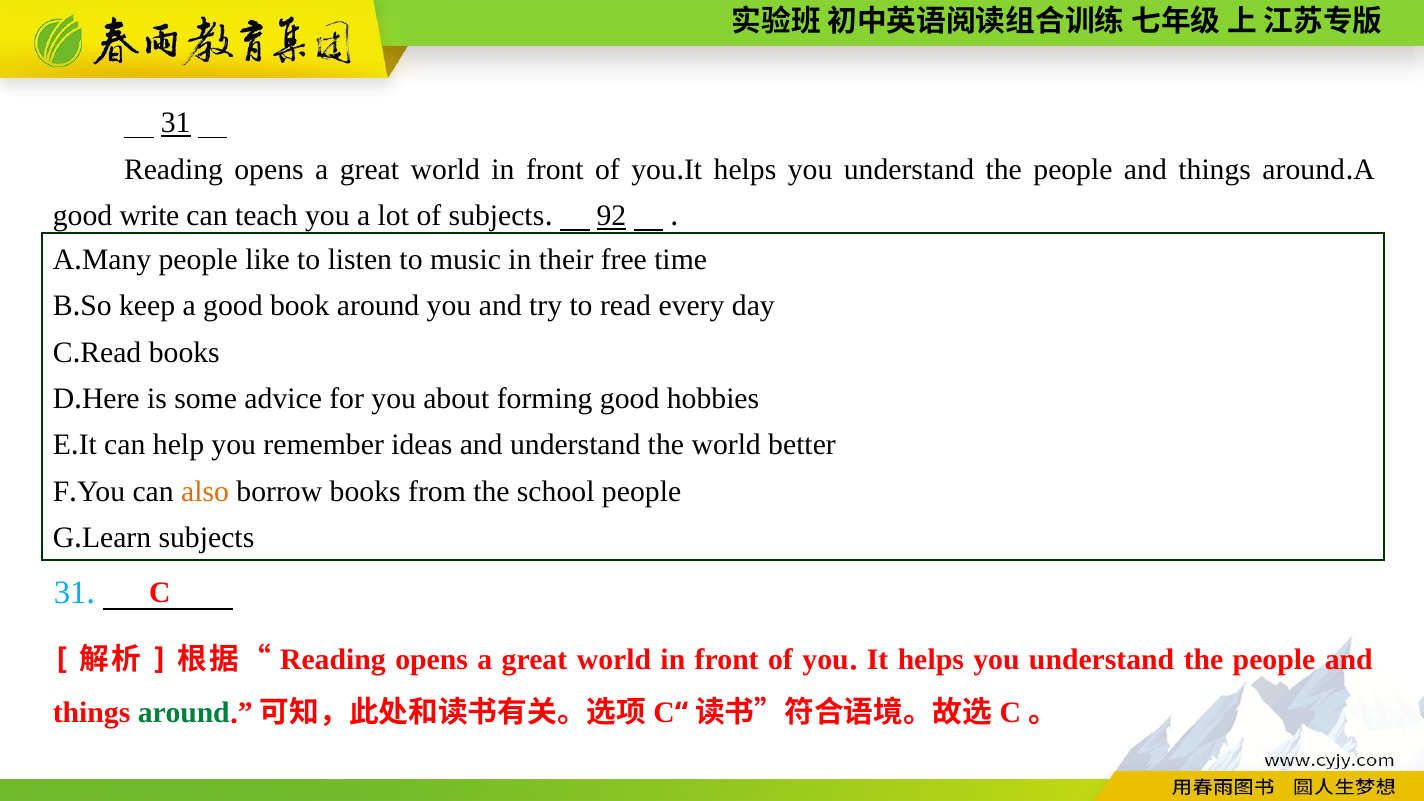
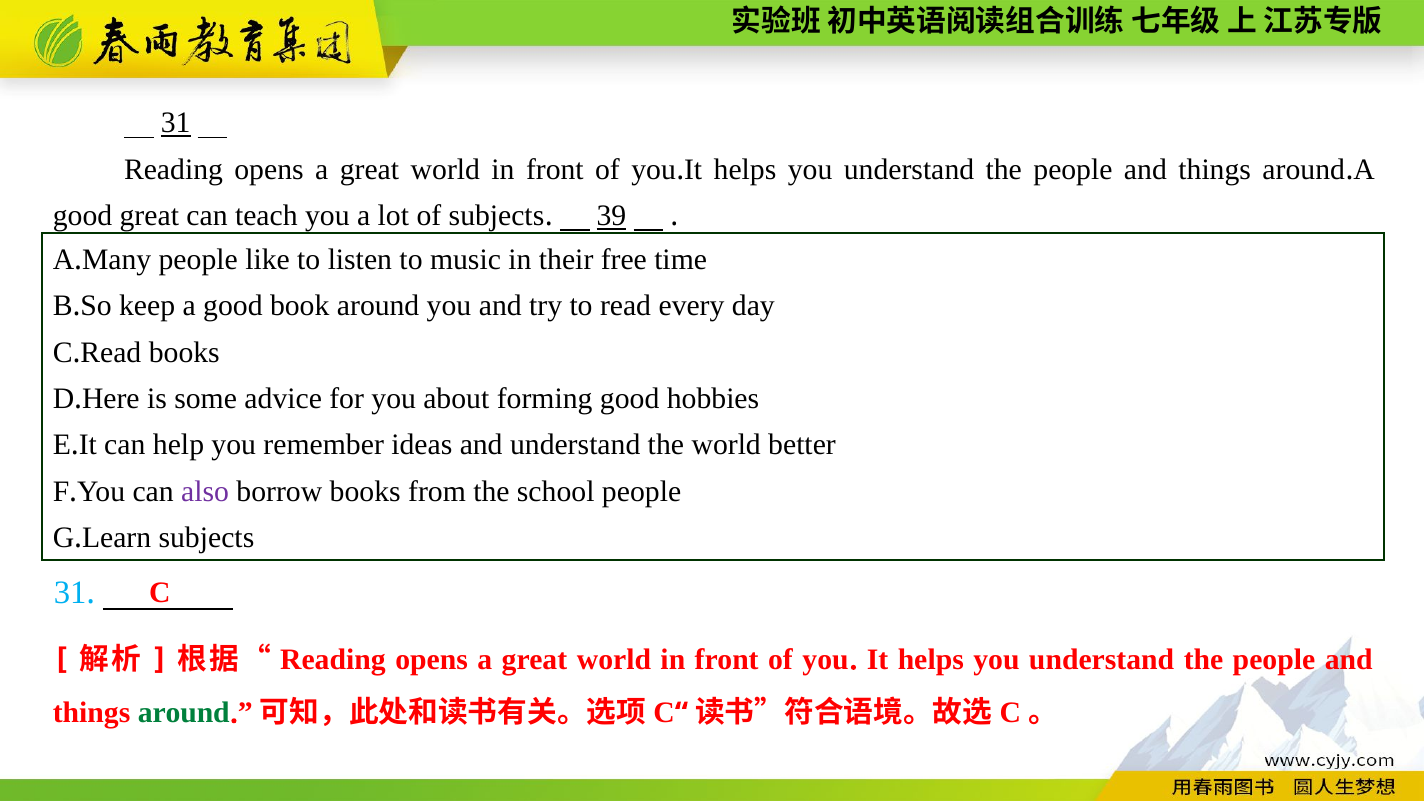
good write: write -> great
92: 92 -> 39
also colour: orange -> purple
